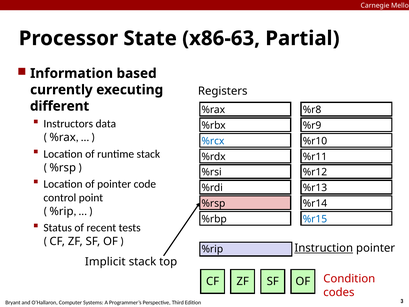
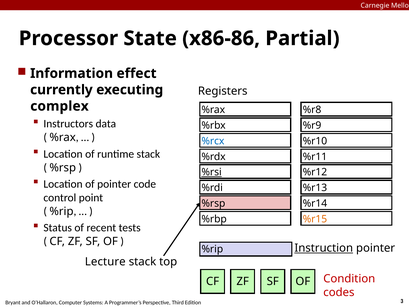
x86-63: x86-63 -> x86-86
based: based -> effect
different: different -> complex
%rsi underline: none -> present
%r15 colour: blue -> orange
Implicit: Implicit -> Lecture
